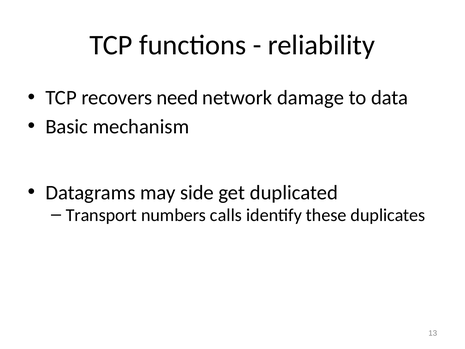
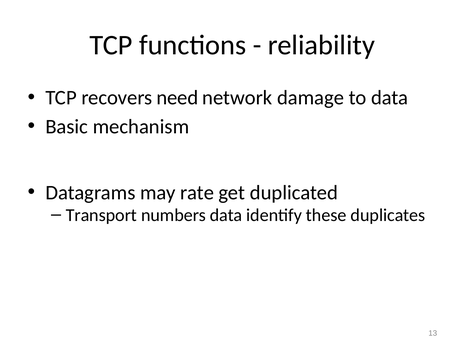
side: side -> rate
numbers calls: calls -> data
